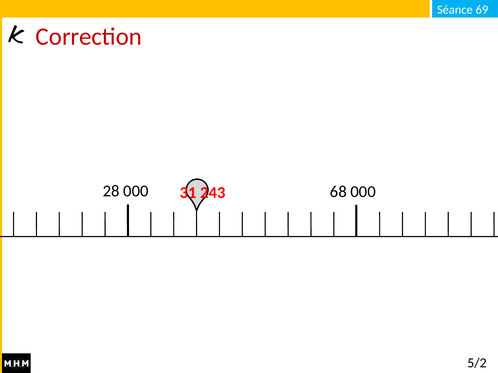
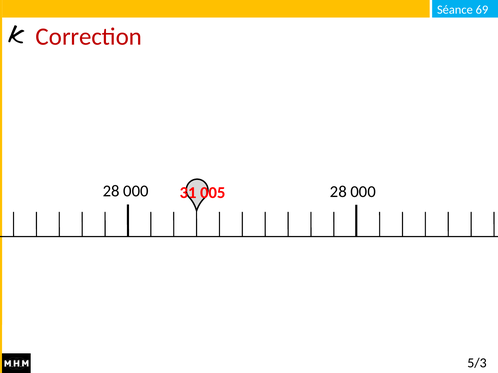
000 68: 68 -> 28
243: 243 -> 005
5/2: 5/2 -> 5/3
